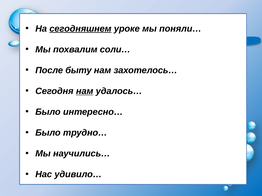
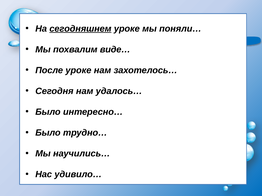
соли…: соли… -> виде…
После быту: быту -> уроке
нам at (85, 91) underline: present -> none
